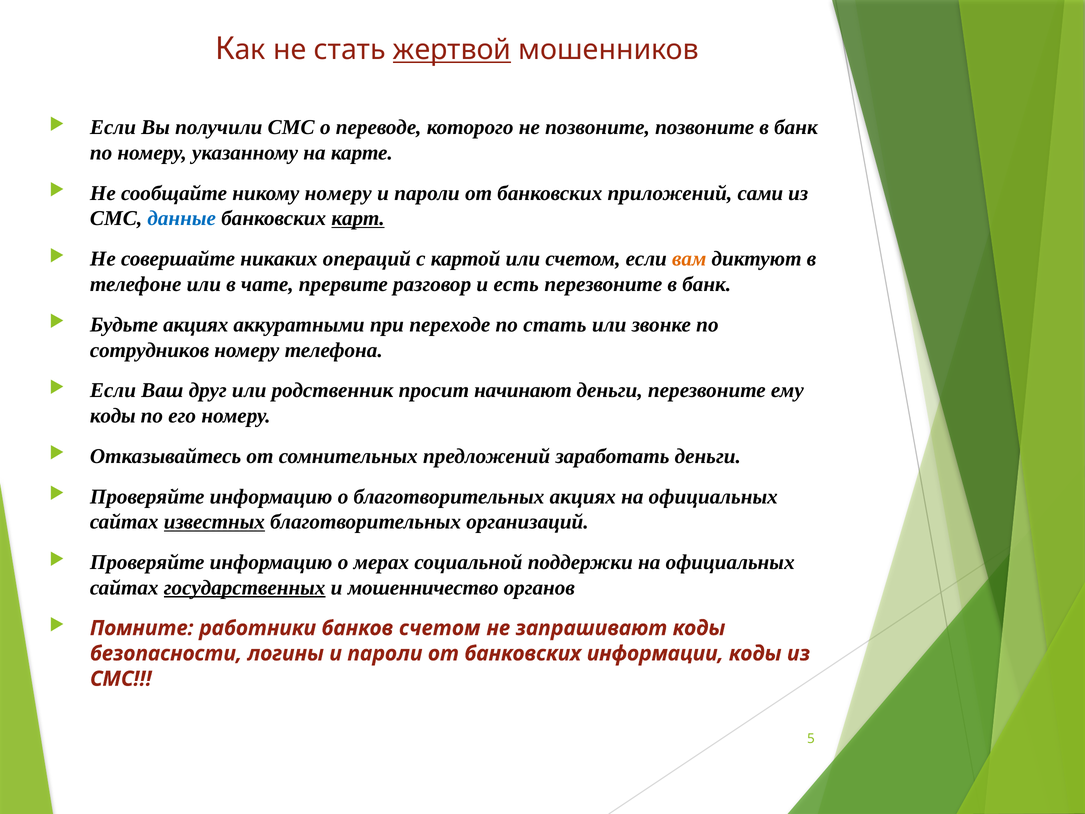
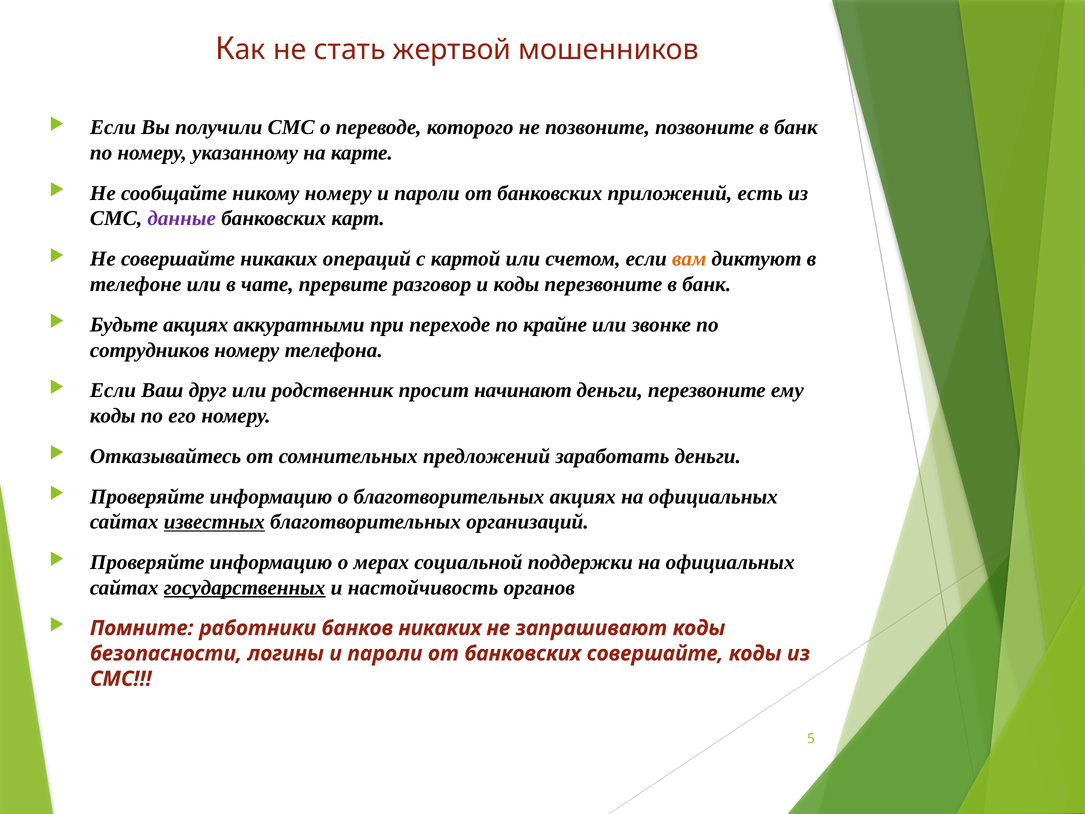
жертвой underline: present -> none
сами: сами -> есть
данные colour: blue -> purple
карт underline: present -> none
и есть: есть -> коды
по стать: стать -> крайне
мошенничество: мошенничество -> настойчивость
банков счетом: счетом -> никаких
банковских информации: информации -> совершайте
